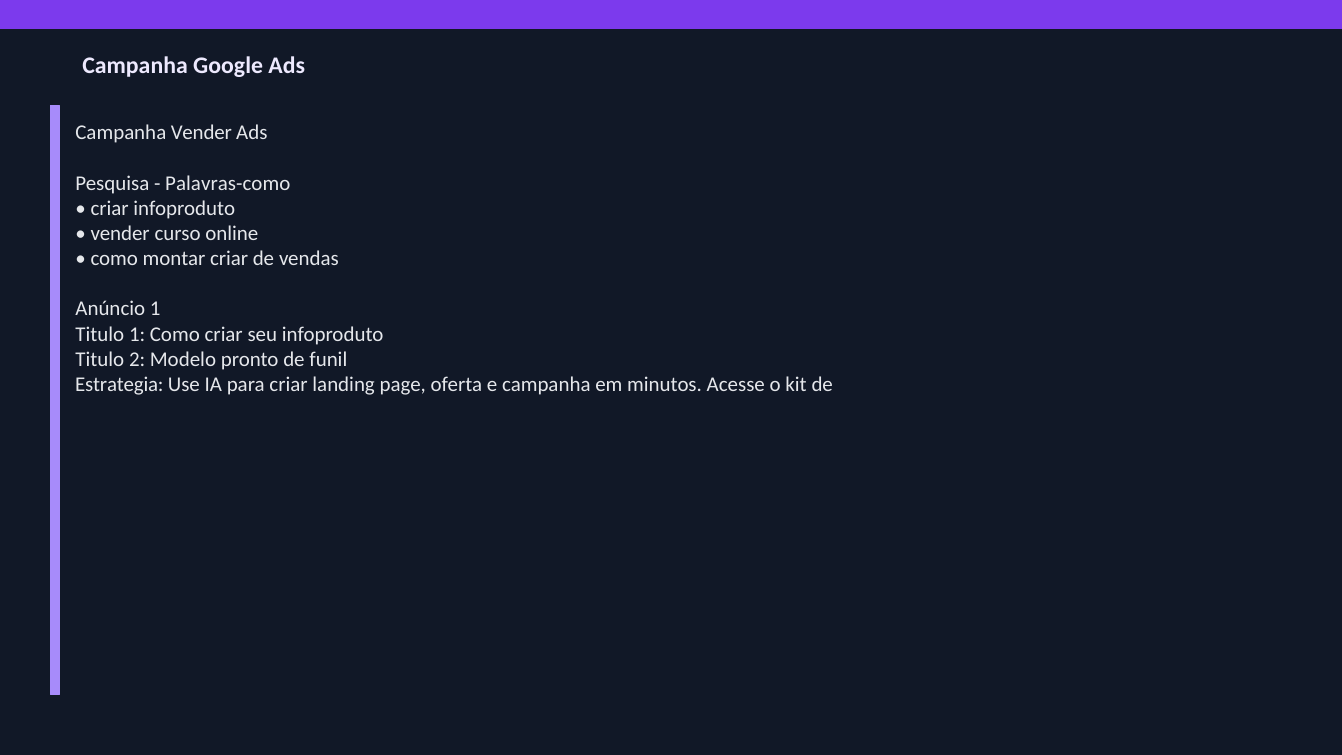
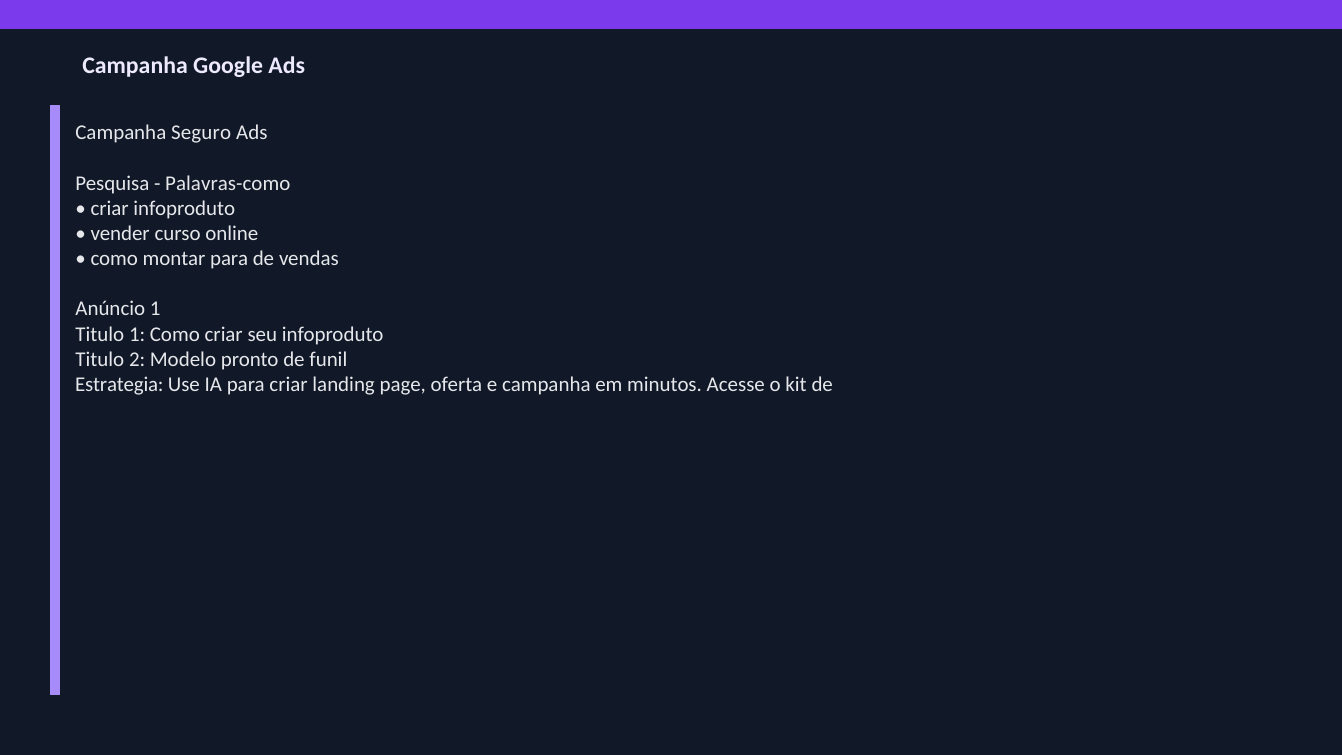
Campanha Vender: Vender -> Seguro
montar criar: criar -> para
